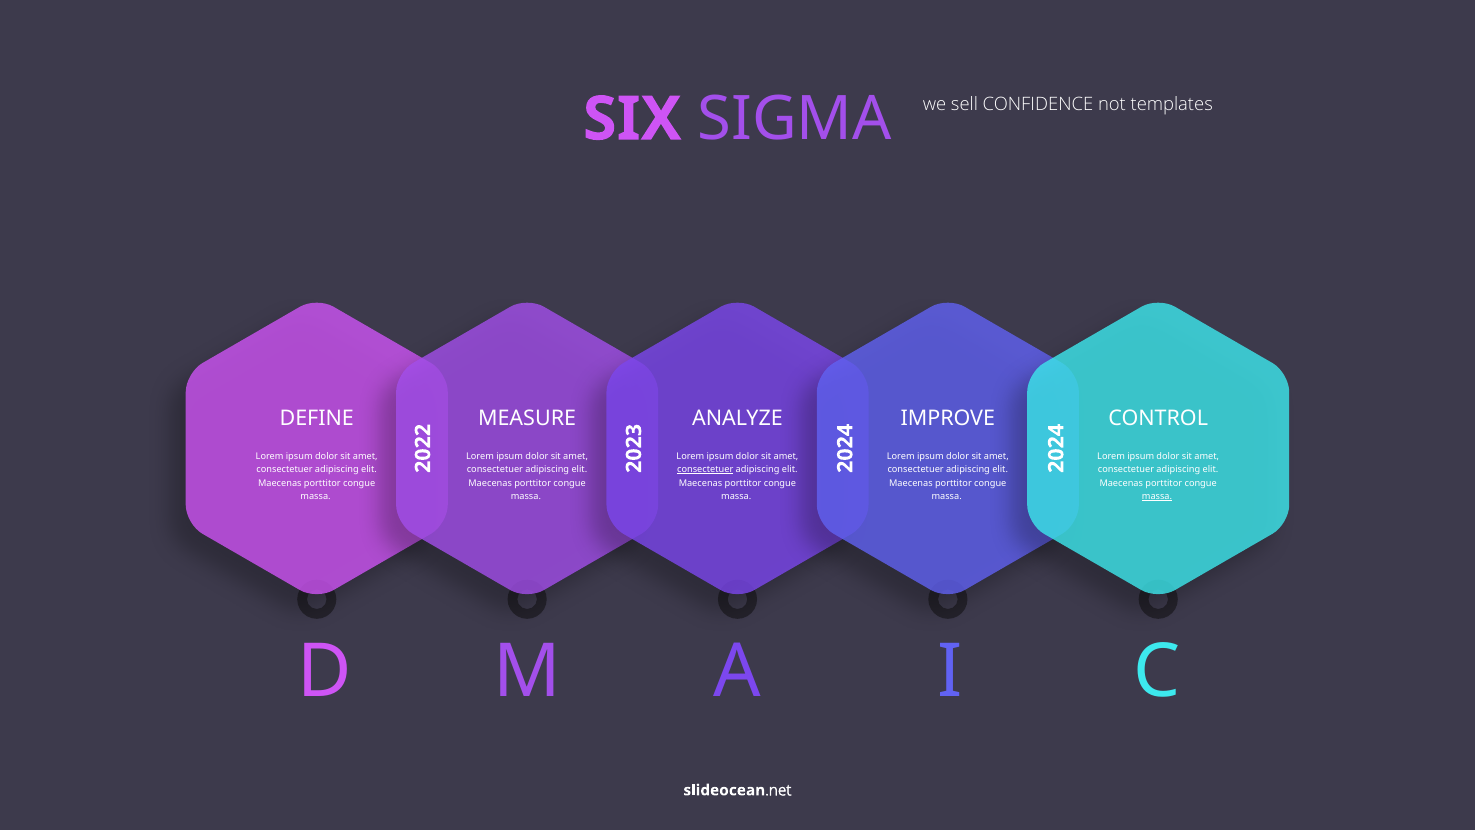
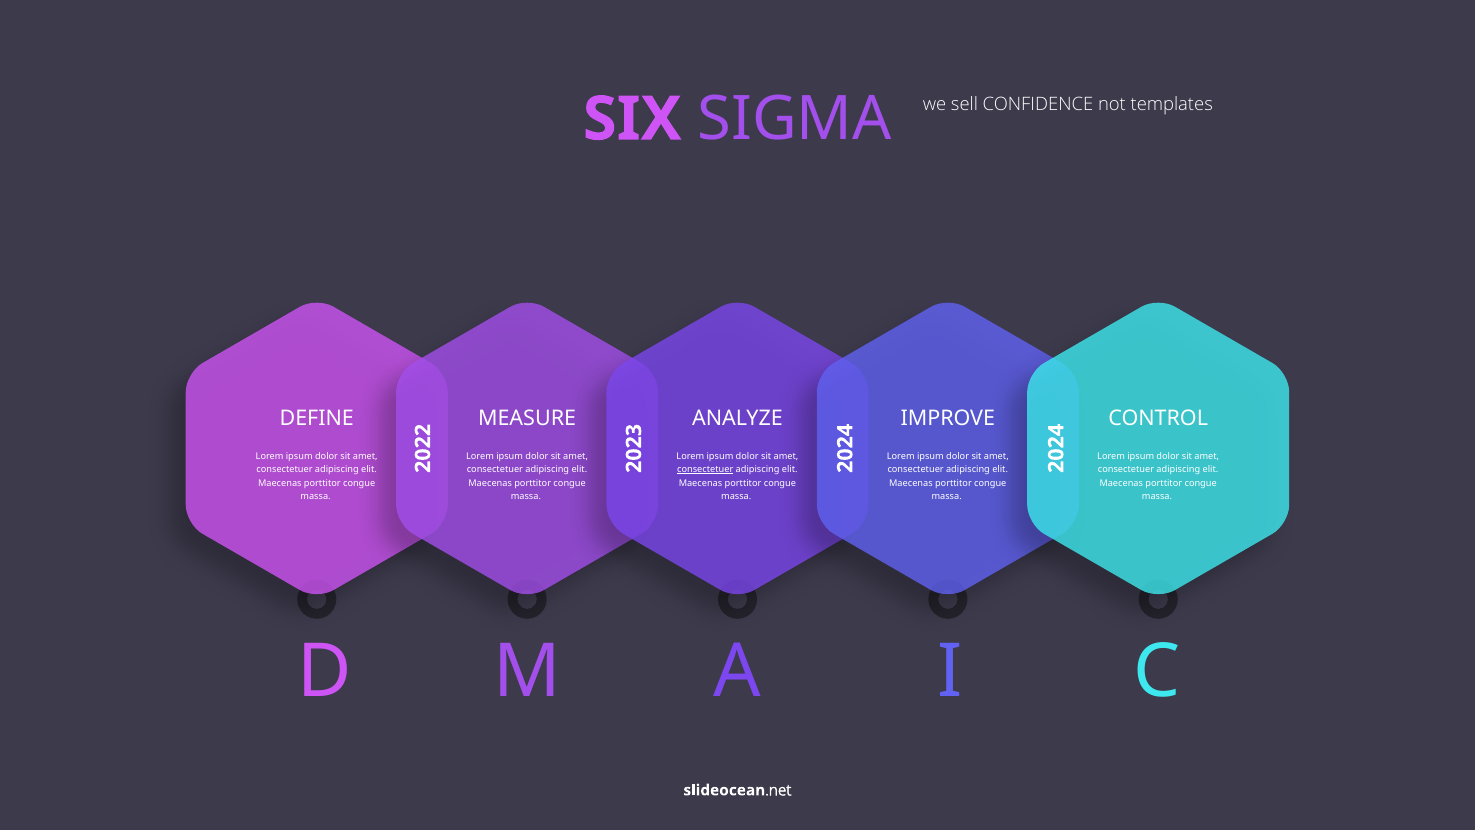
massa at (1157, 496) underline: present -> none
